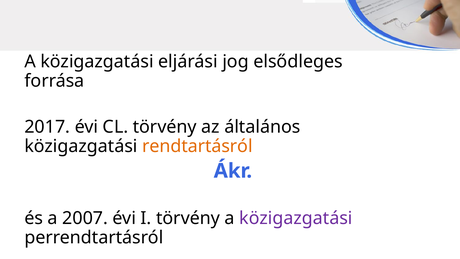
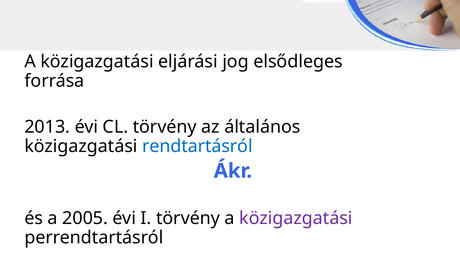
2017: 2017 -> 2013
rendtartásról colour: orange -> blue
2007: 2007 -> 2005
